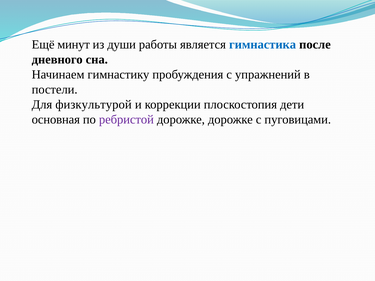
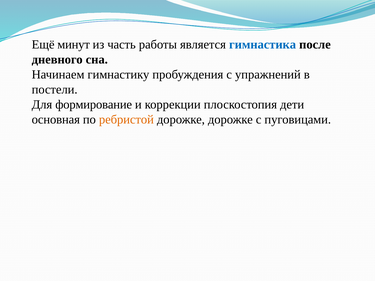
души: души -> часть
физкультурой: физкультурой -> формирование
ребристой colour: purple -> orange
